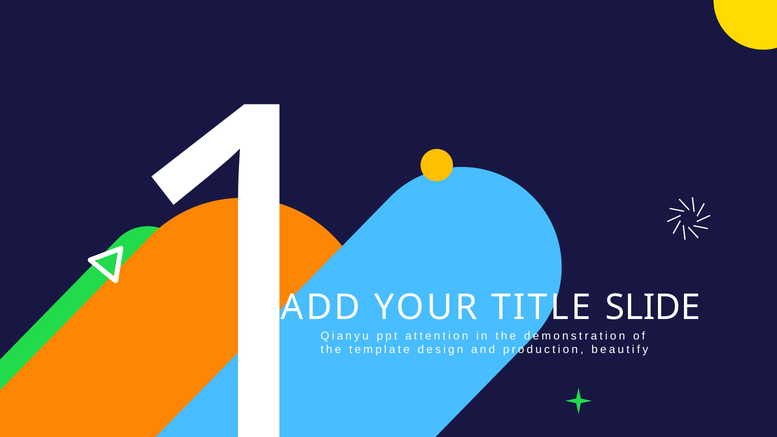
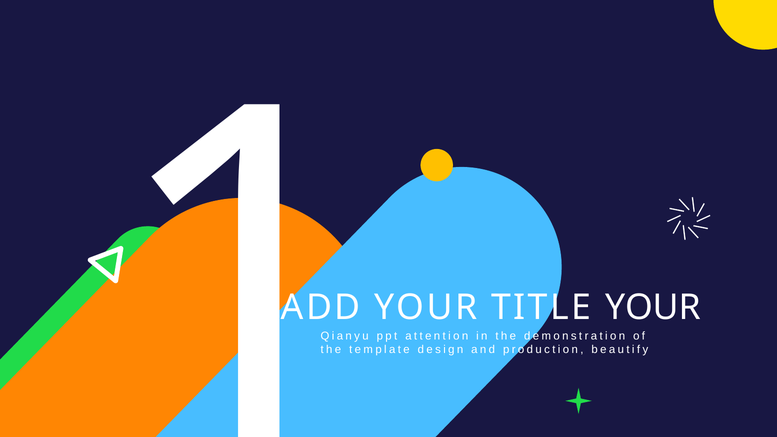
TITLE SLIDE: SLIDE -> YOUR
